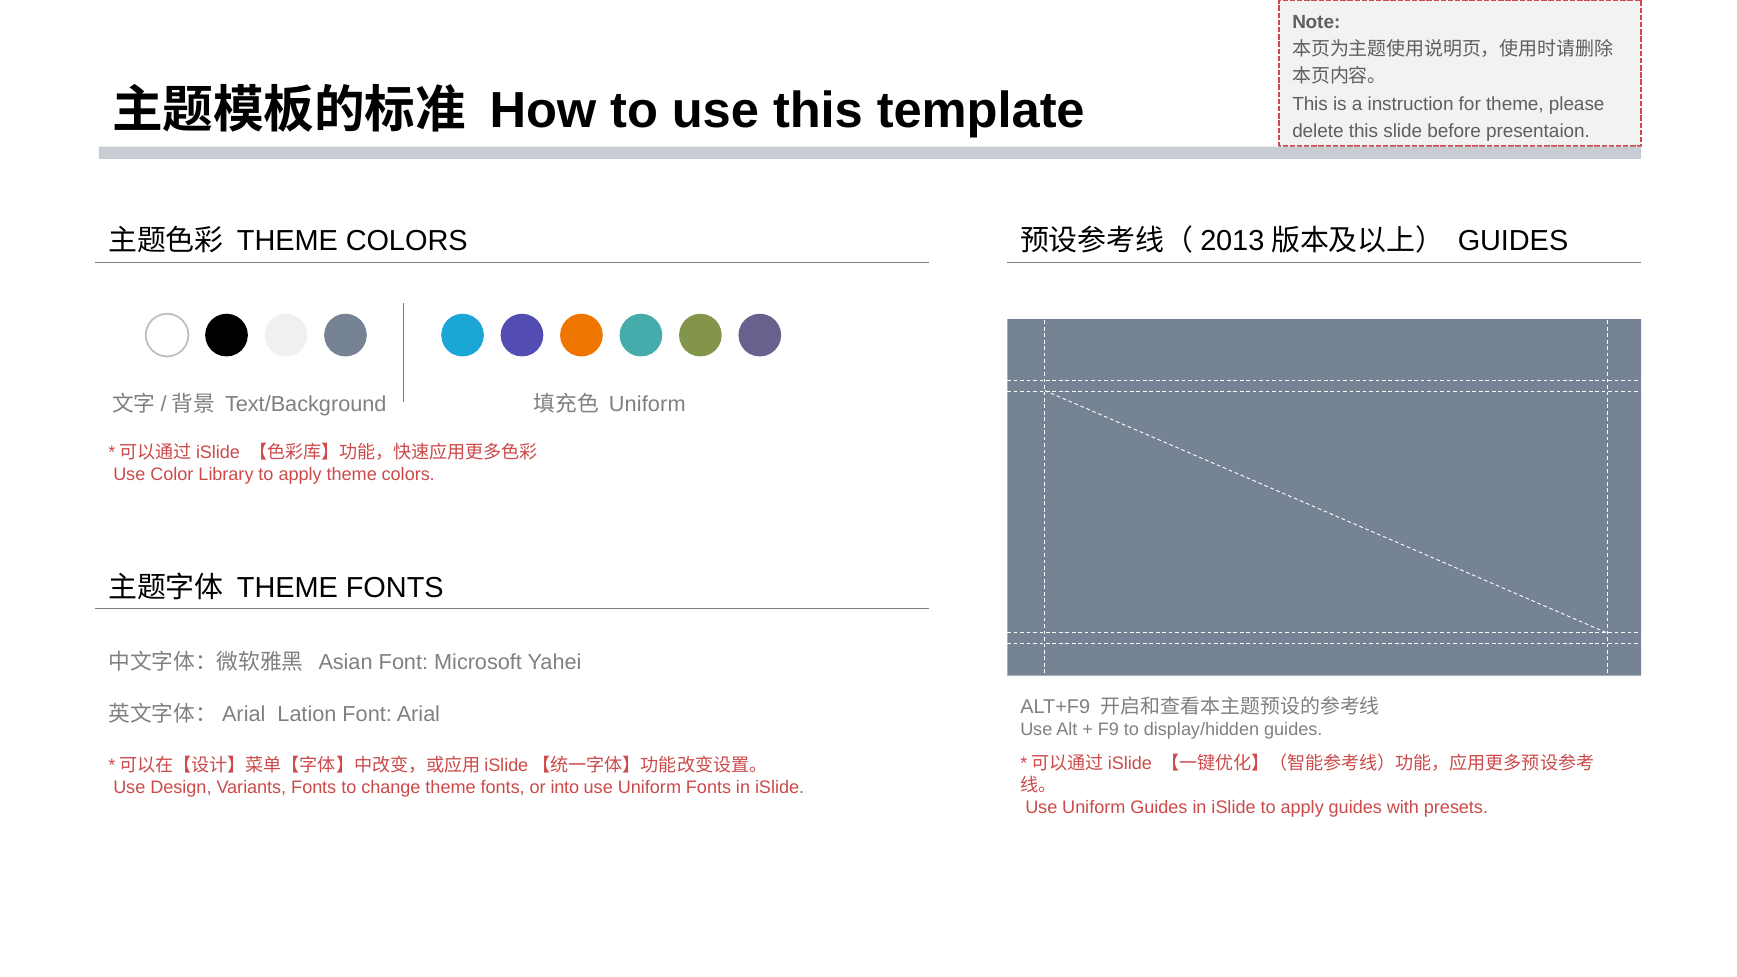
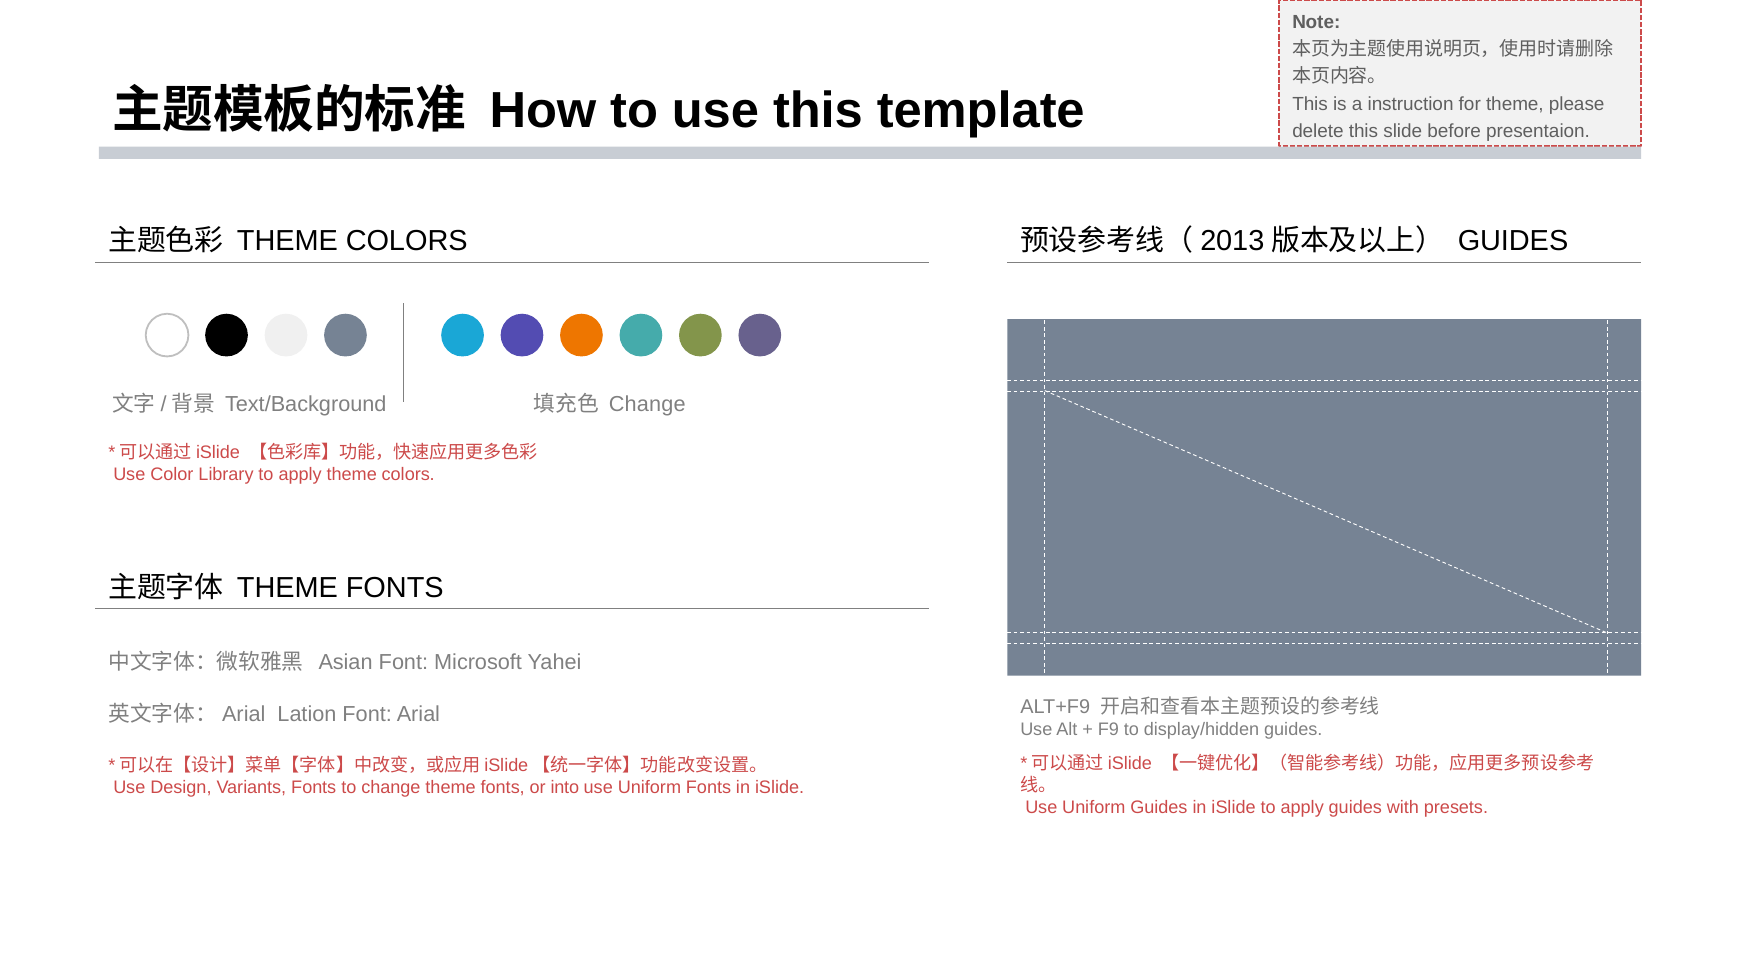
Uniform at (647, 404): Uniform -> Change
